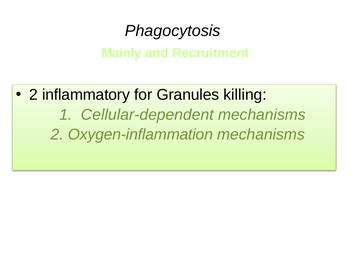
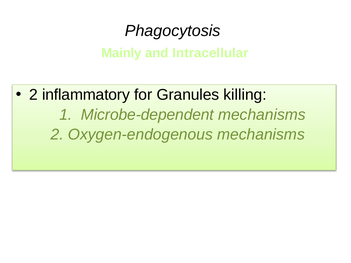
Recruitment: Recruitment -> Intracellular
Cellular-dependent: Cellular-dependent -> Microbe-dependent
Oxygen-inflammation: Oxygen-inflammation -> Oxygen-endogenous
